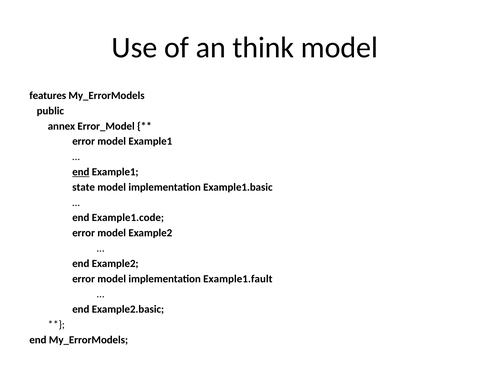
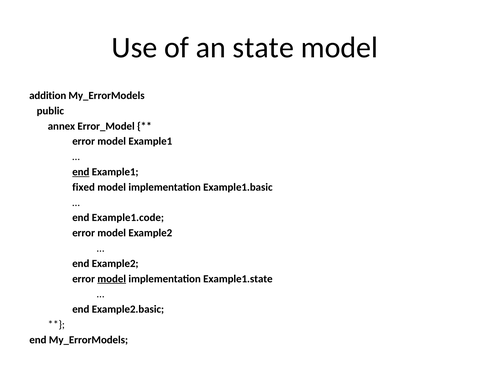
think: think -> state
features: features -> addition
state: state -> fixed
model at (112, 278) underline: none -> present
Example1.fault: Example1.fault -> Example1.state
